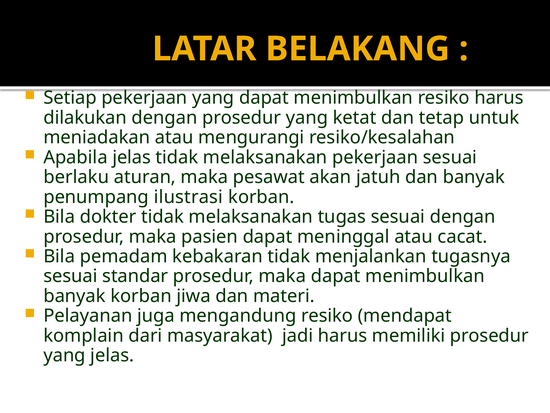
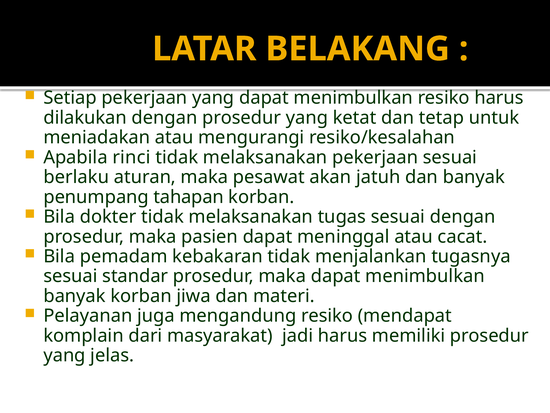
Apabila jelas: jelas -> rinci
ilustrasi: ilustrasi -> tahapan
